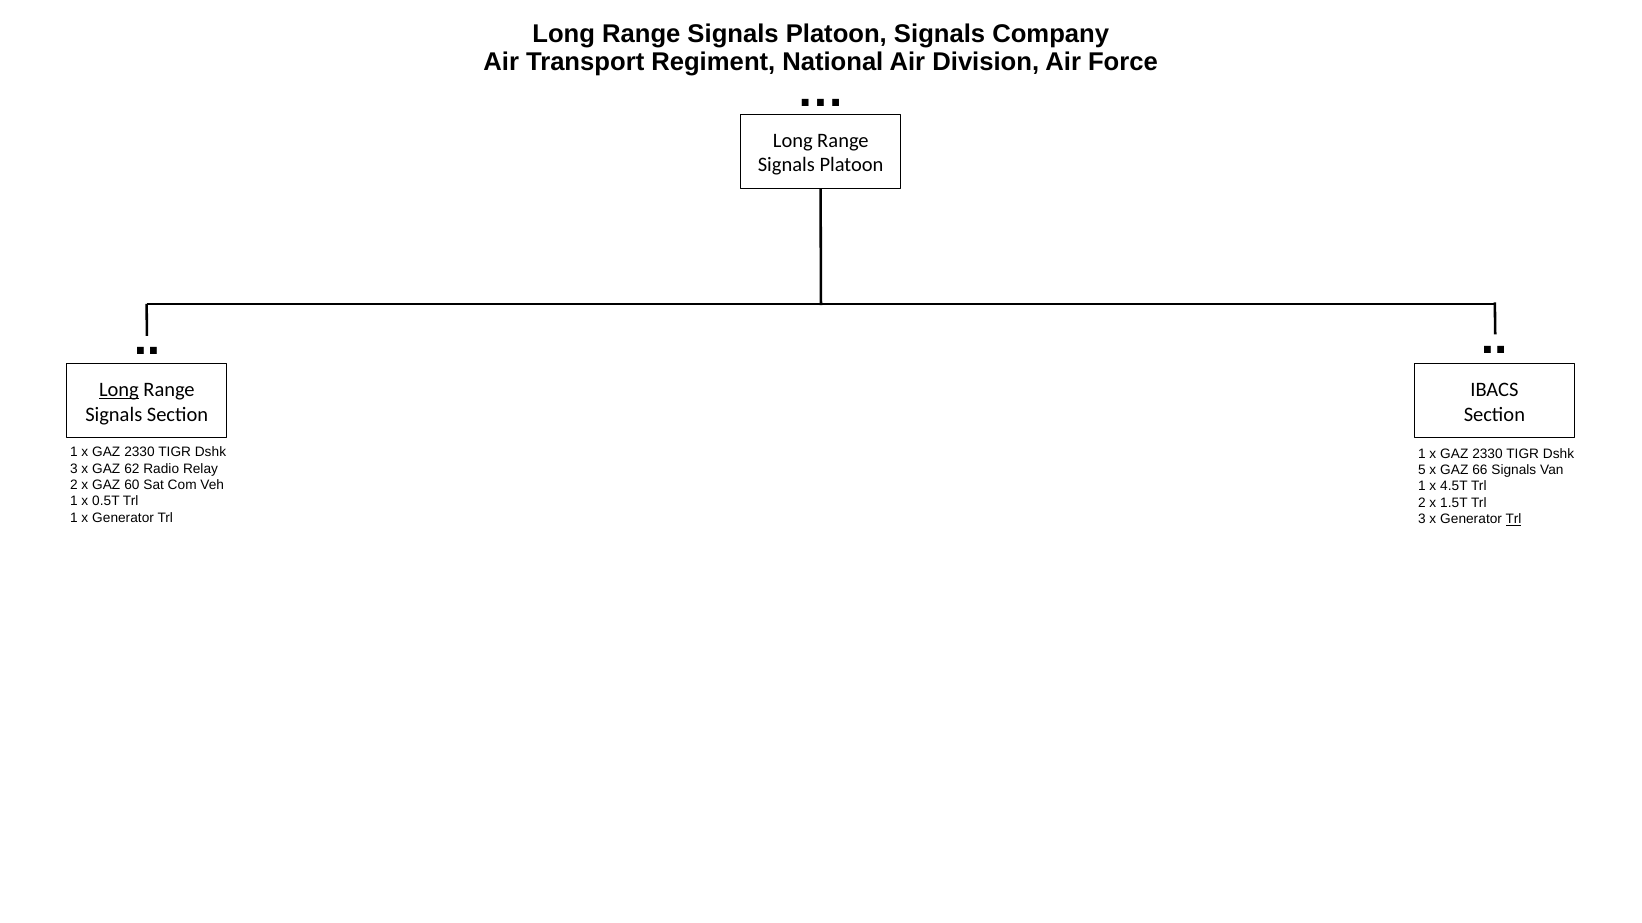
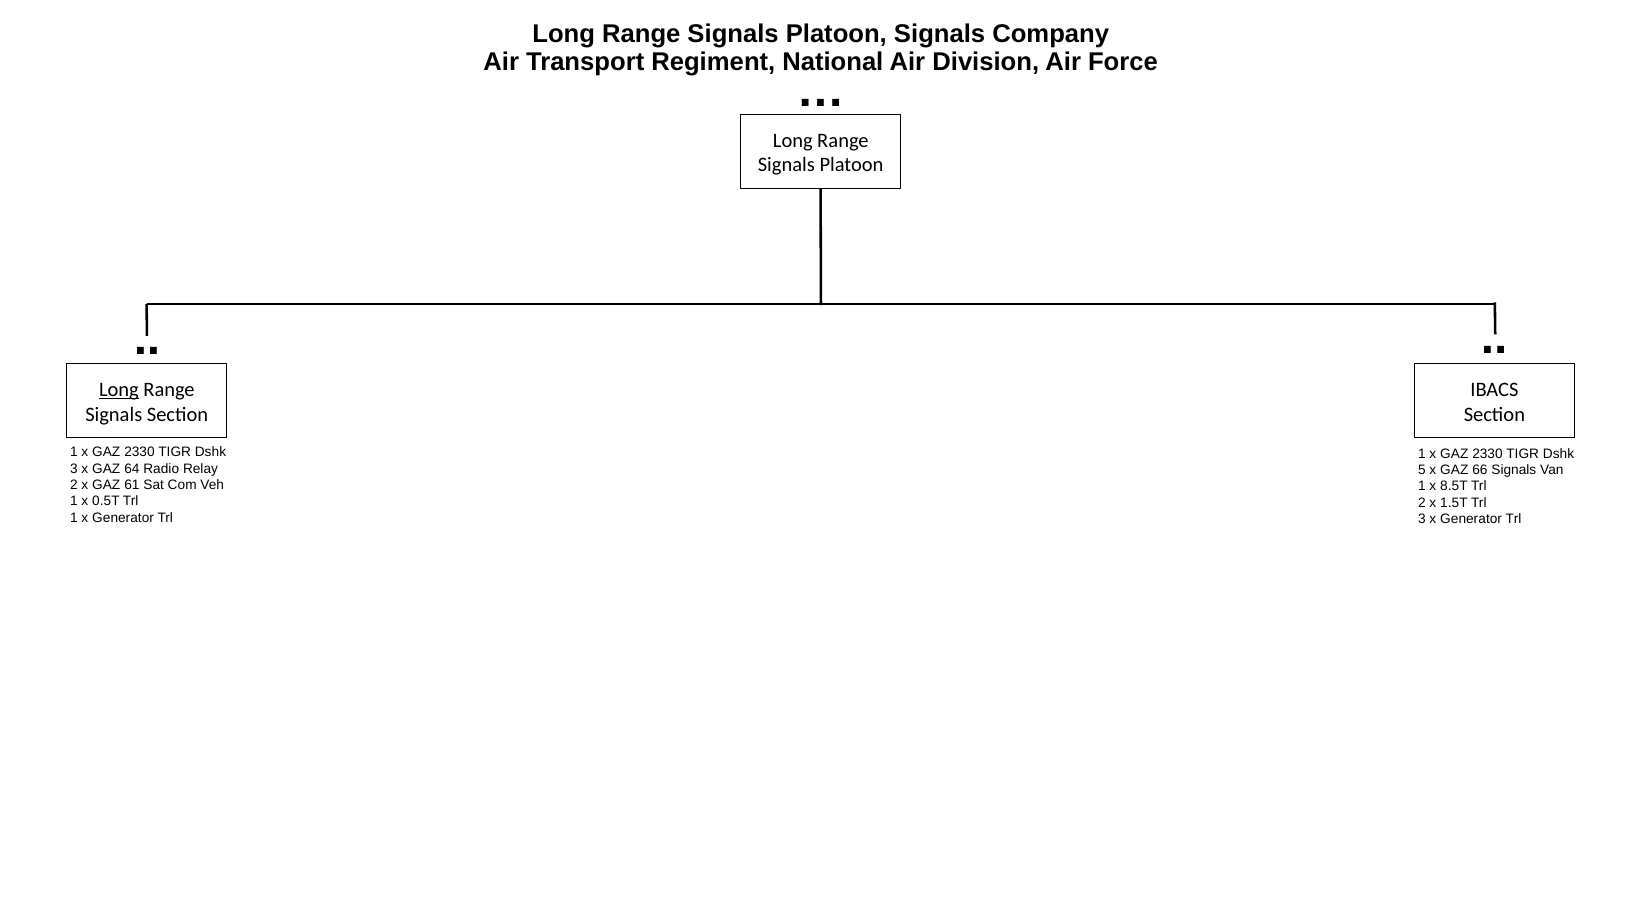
62: 62 -> 64
60: 60 -> 61
4.5T: 4.5T -> 8.5T
Trl at (1513, 519) underline: present -> none
